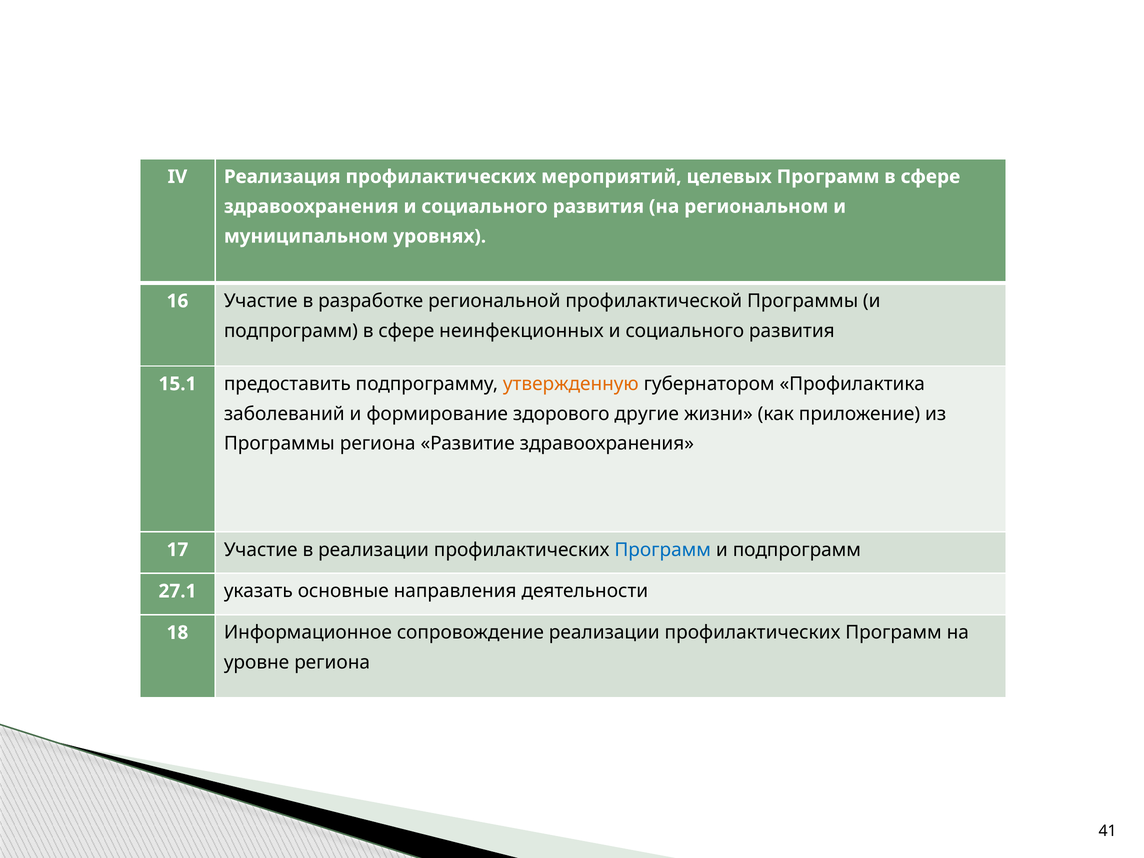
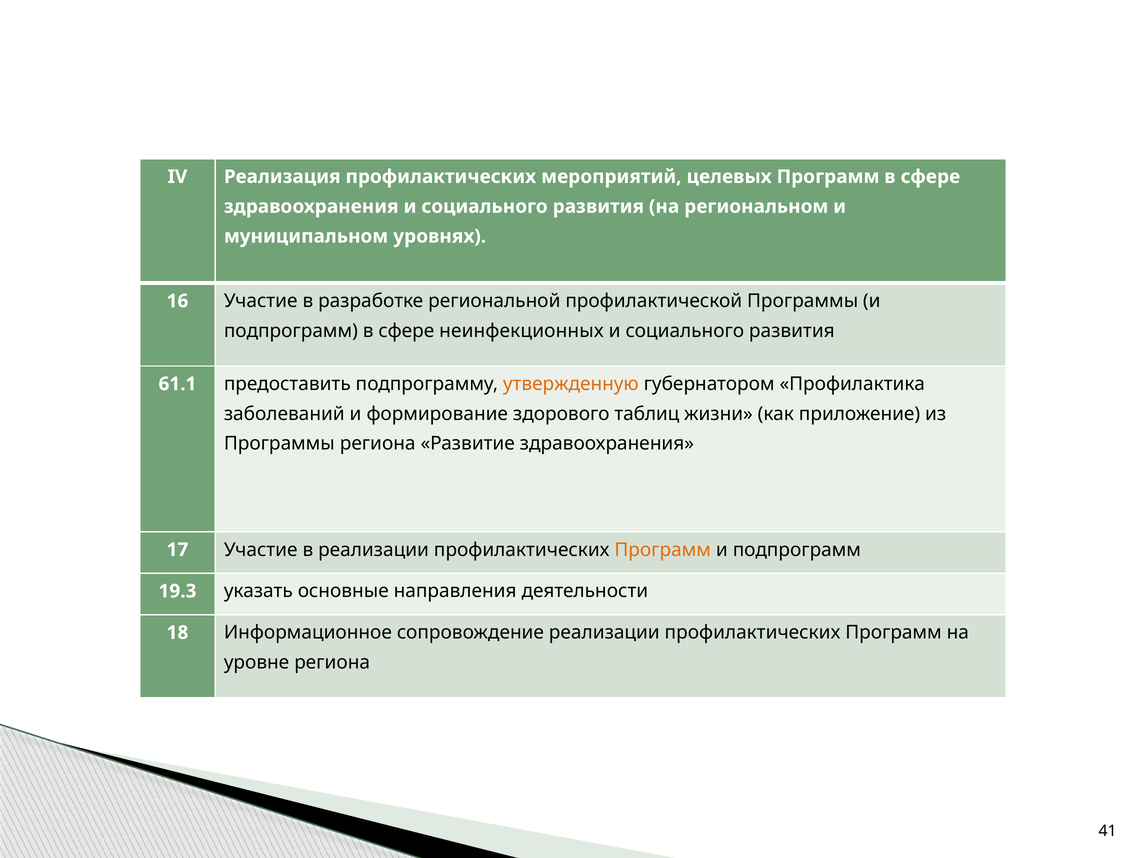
15.1: 15.1 -> 61.1
другие: другие -> таблиц
Программ at (663, 550) colour: blue -> orange
27.1: 27.1 -> 19.3
